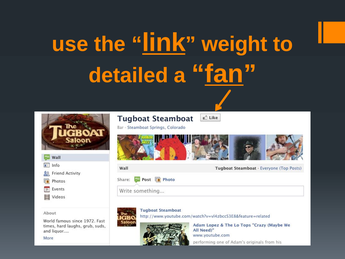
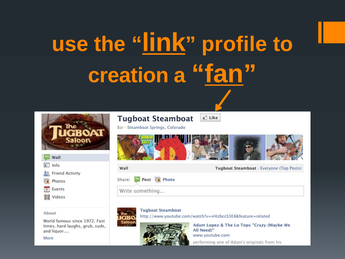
weight: weight -> profile
detailed: detailed -> creation
